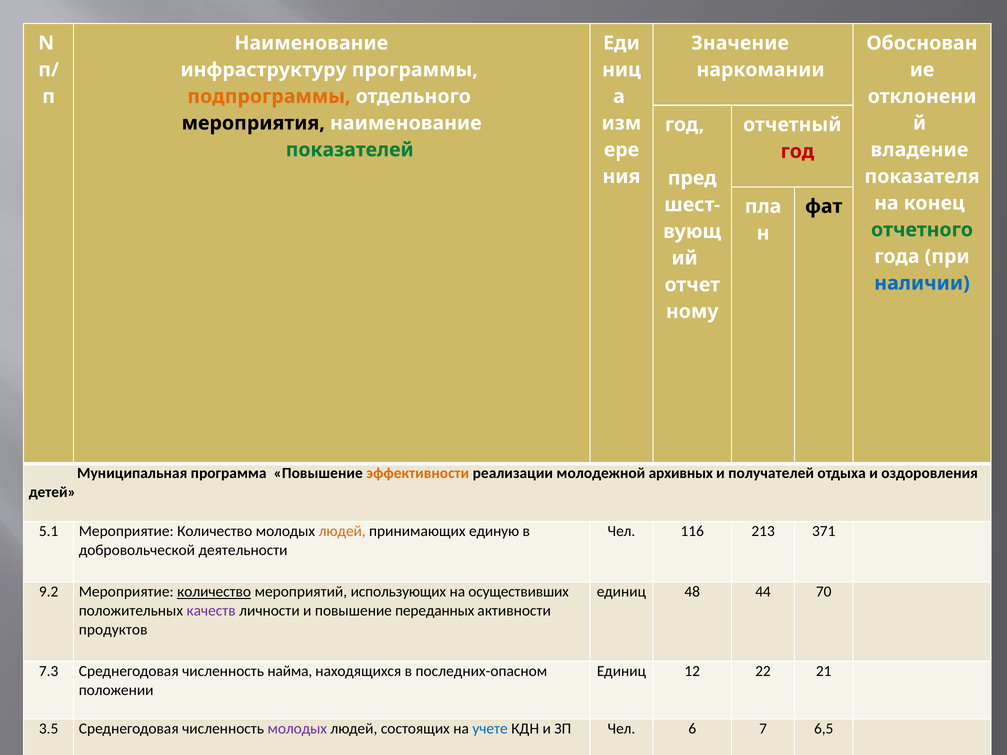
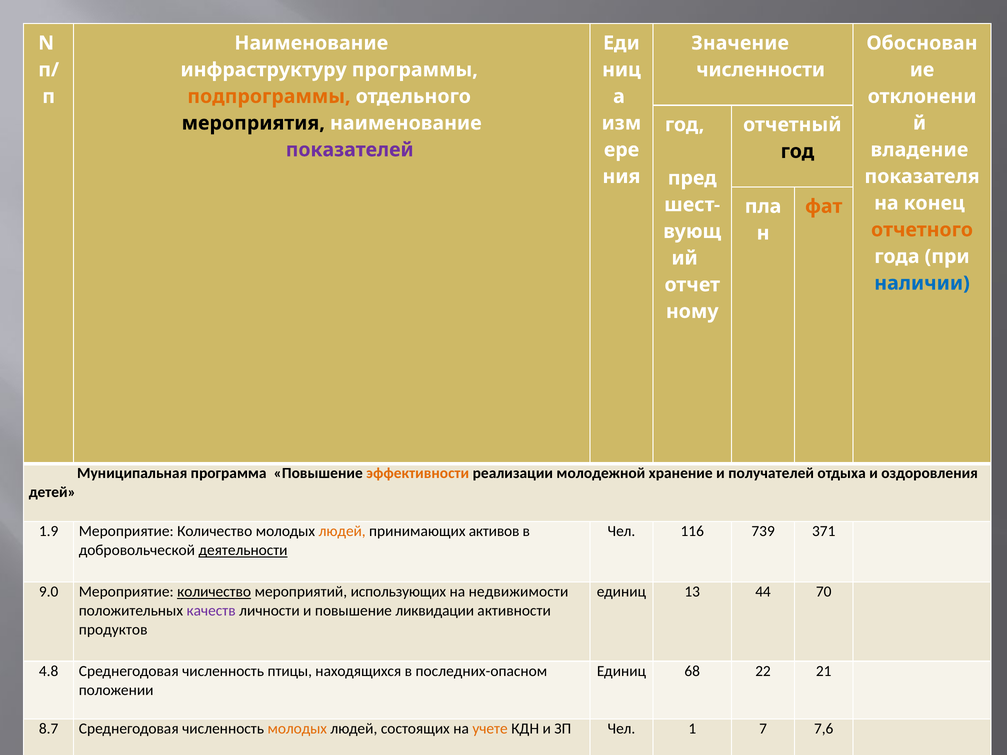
наркомании: наркомании -> численности
показателей colour: green -> purple
год at (797, 151) colour: red -> black
фат colour: black -> orange
отчетного colour: green -> orange
архивных: архивных -> хранение
5.1: 5.1 -> 1.9
единую: единую -> активов
213: 213 -> 739
деятельности underline: none -> present
9.2: 9.2 -> 9.0
осуществивших: осуществивших -> недвижимости
48: 48 -> 13
переданных: переданных -> ликвидации
7.3: 7.3 -> 4.8
найма: найма -> птицы
12: 12 -> 68
3.5: 3.5 -> 8.7
молодых at (297, 729) colour: purple -> orange
учете colour: blue -> orange
6: 6 -> 1
6,5: 6,5 -> 7,6
